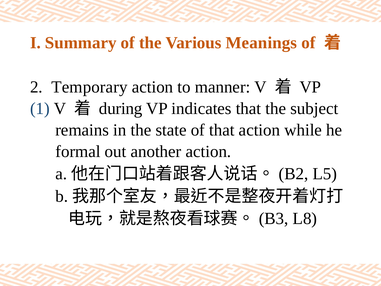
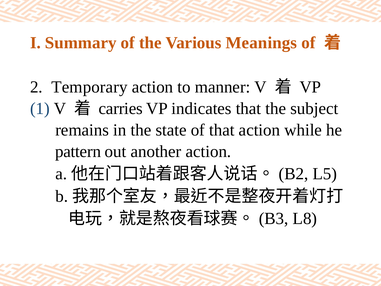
during: during -> carries
formal: formal -> pattern
